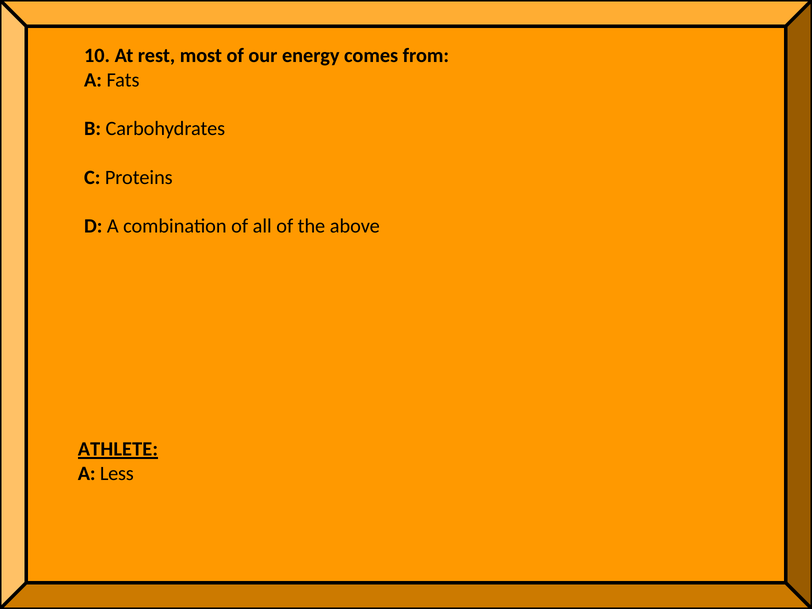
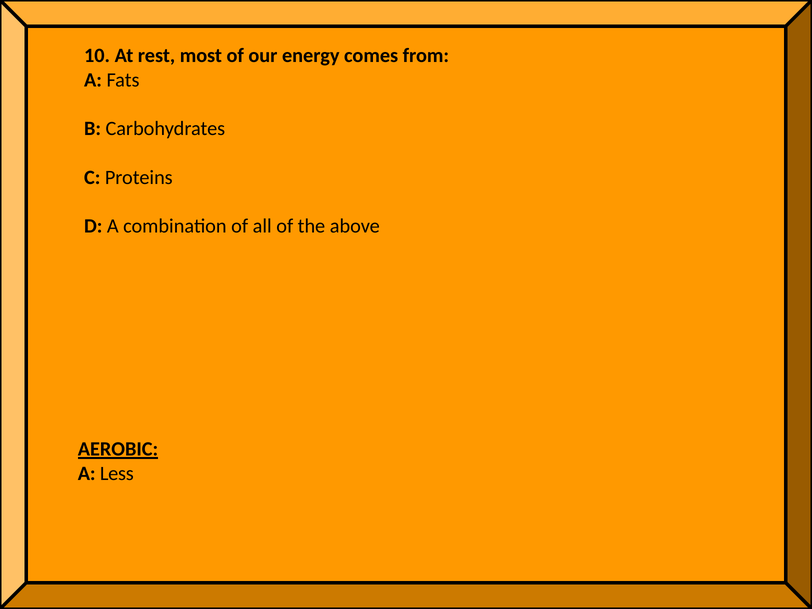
ATHLETE: ATHLETE -> AEROBIC
